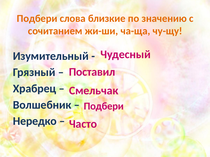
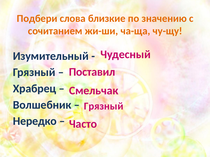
Подбери at (104, 107): Подбери -> Грязный
